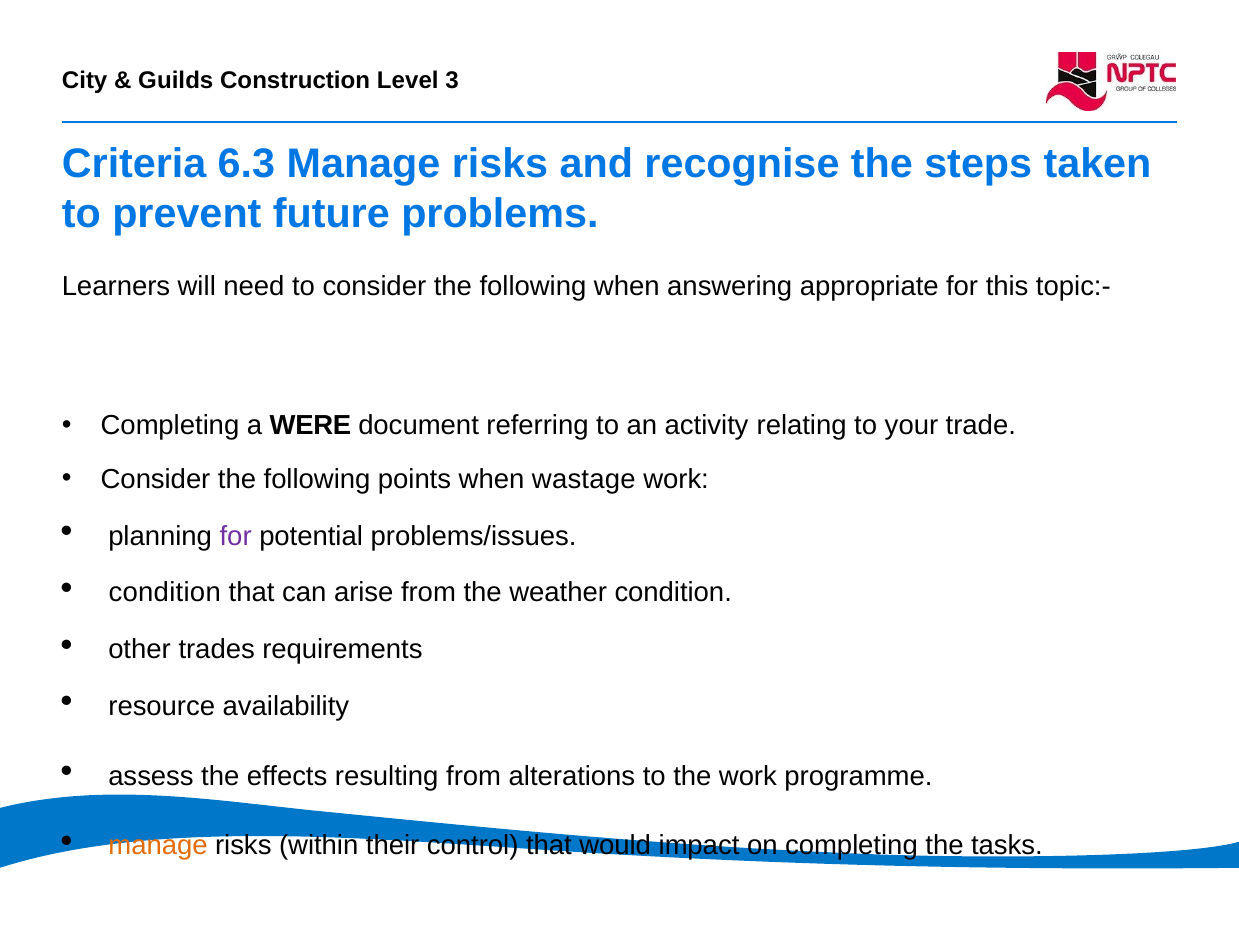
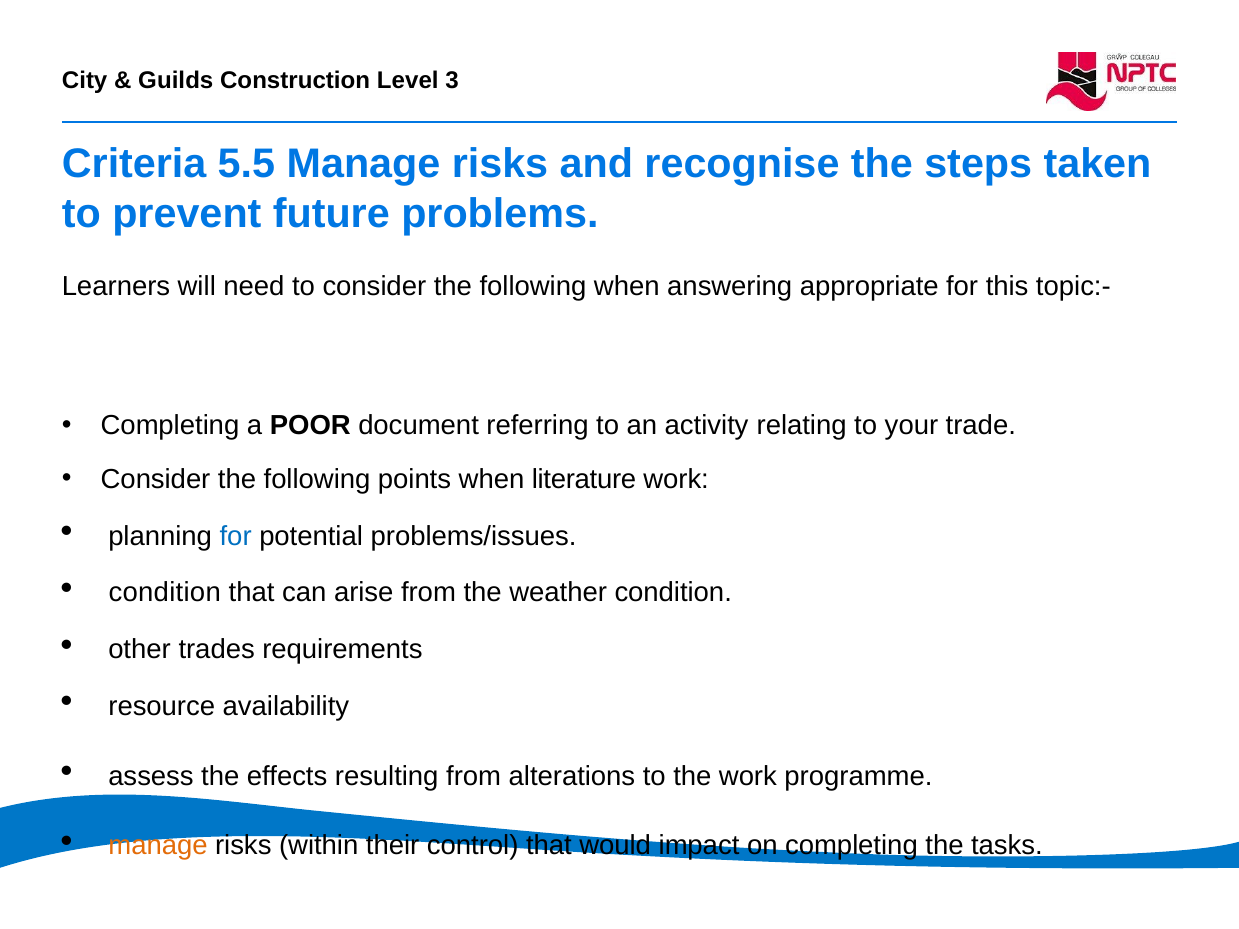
6.3: 6.3 -> 5.5
WERE: WERE -> POOR
wastage: wastage -> literature
for at (236, 536) colour: purple -> blue
